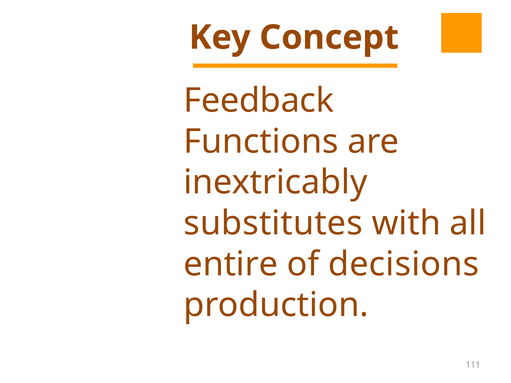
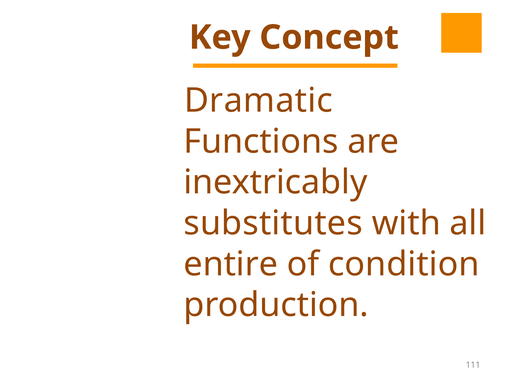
Feedback: Feedback -> Dramatic
decisions: decisions -> condition
